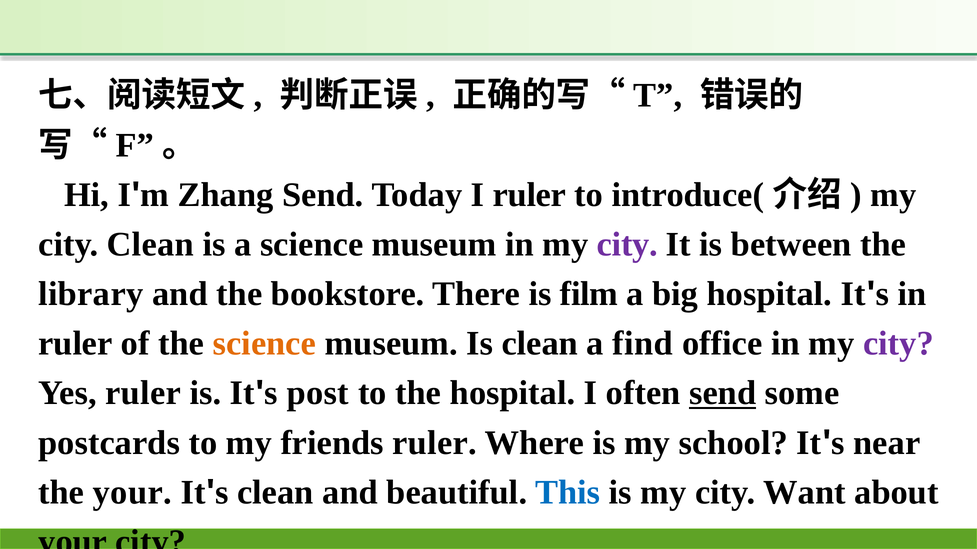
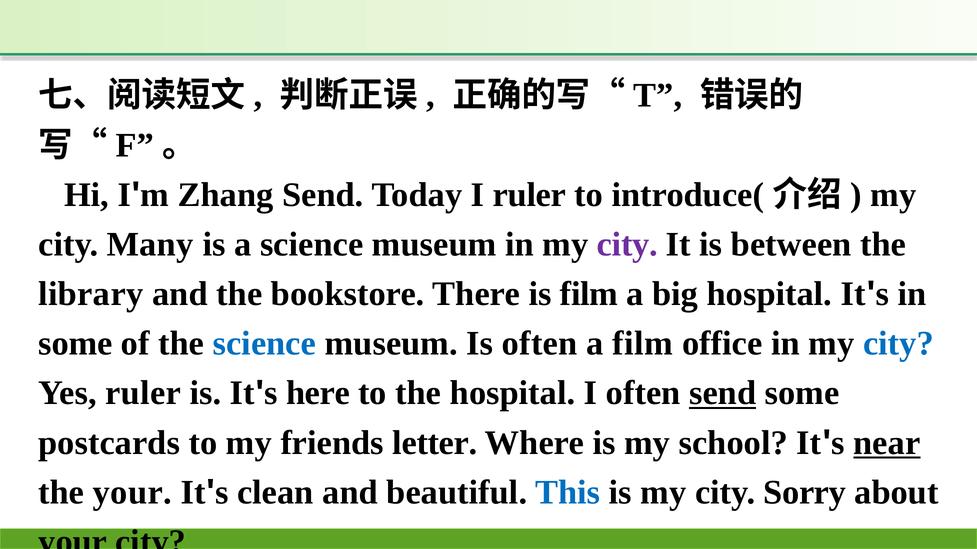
city Clean: Clean -> Many
ruler at (75, 344): ruler -> some
science at (264, 344) colour: orange -> blue
Is clean: clean -> often
a find: find -> film
city at (898, 344) colour: purple -> blue
post: post -> here
friends ruler: ruler -> letter
near underline: none -> present
Want: Want -> Sorry
